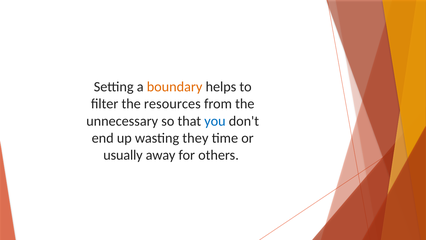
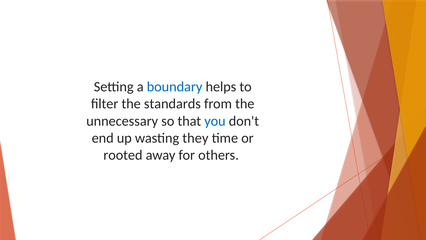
boundary colour: orange -> blue
resources: resources -> standards
usually: usually -> rooted
